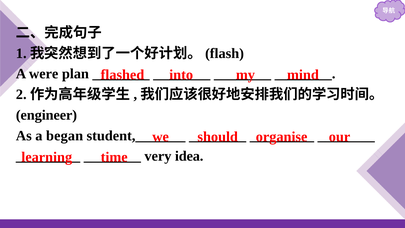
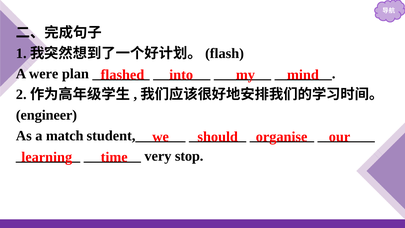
began: began -> match
idea: idea -> stop
